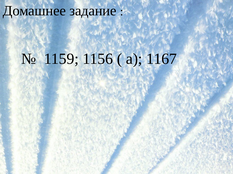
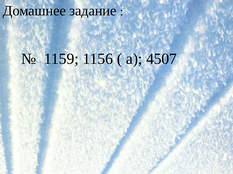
1167: 1167 -> 4507
